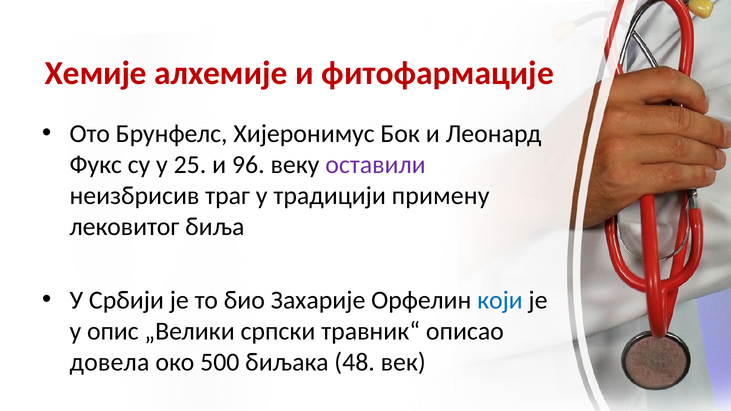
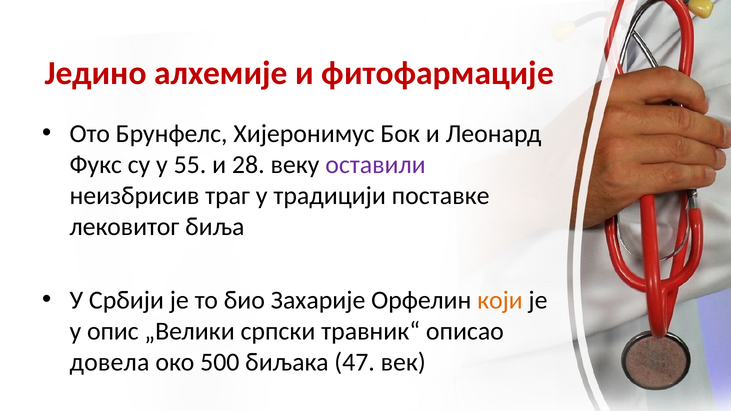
Хемије: Хемије -> Једино
25: 25 -> 55
96: 96 -> 28
примену: примену -> поставке
који colour: blue -> orange
48: 48 -> 47
